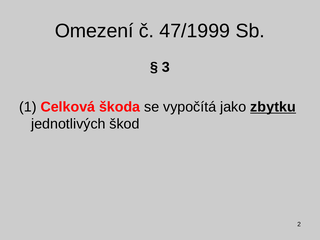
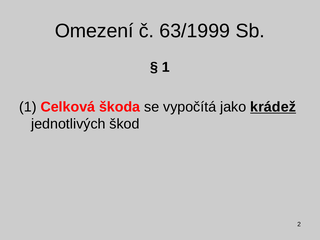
47/1999: 47/1999 -> 63/1999
3 at (166, 67): 3 -> 1
zbytku: zbytku -> krádež
